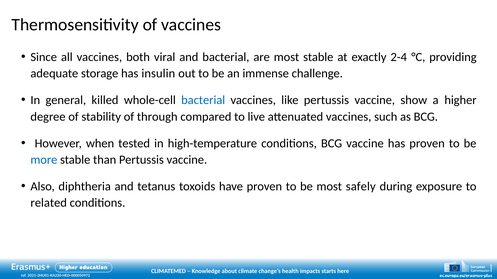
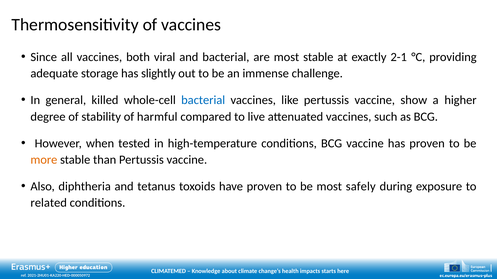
2-4: 2-4 -> 2-1
insulin: insulin -> slightly
through: through -> harmful
more colour: blue -> orange
